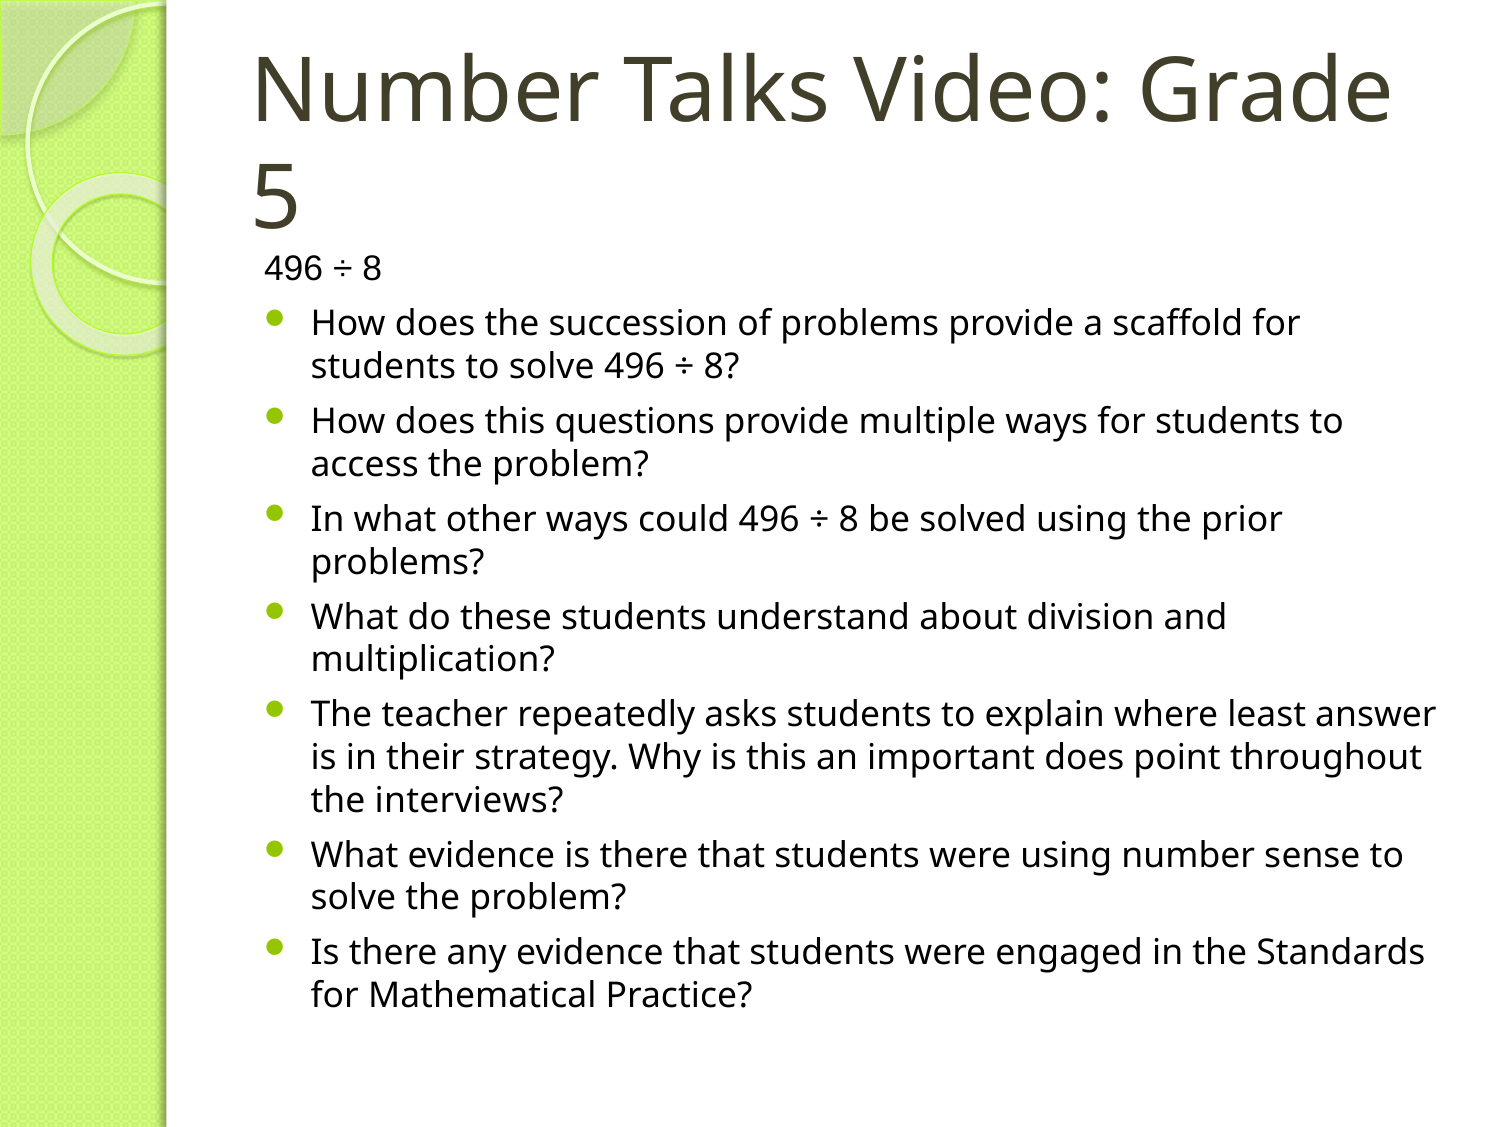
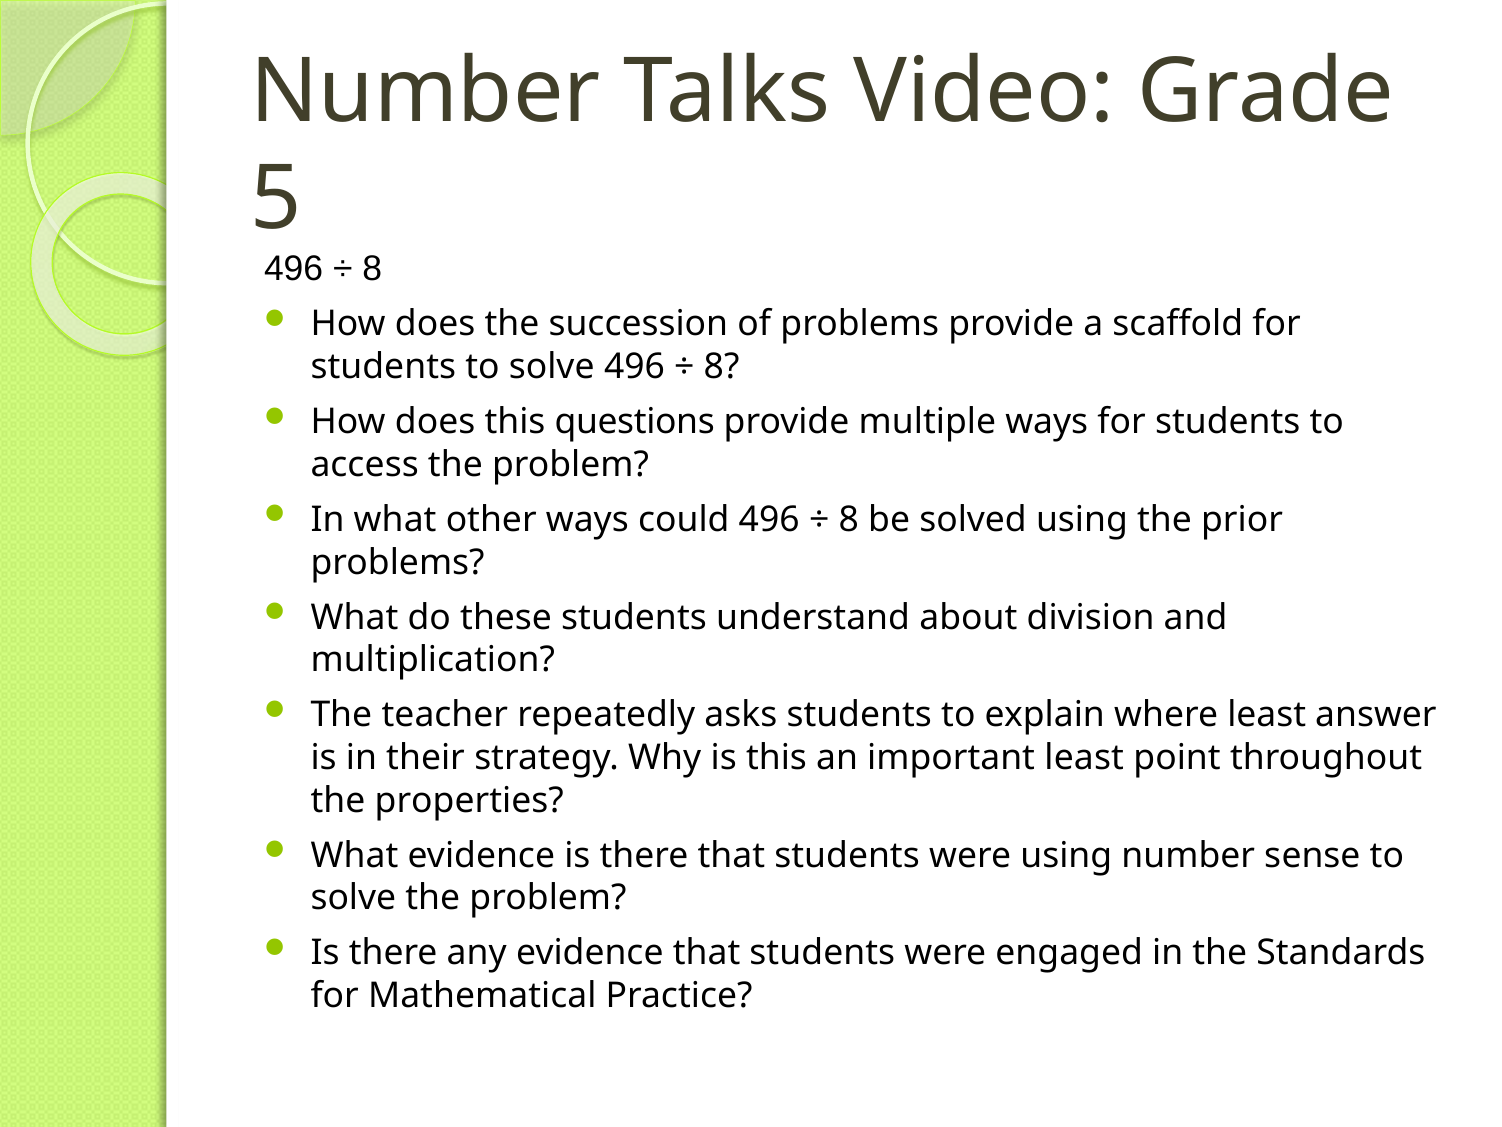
important does: does -> least
interviews: interviews -> properties
